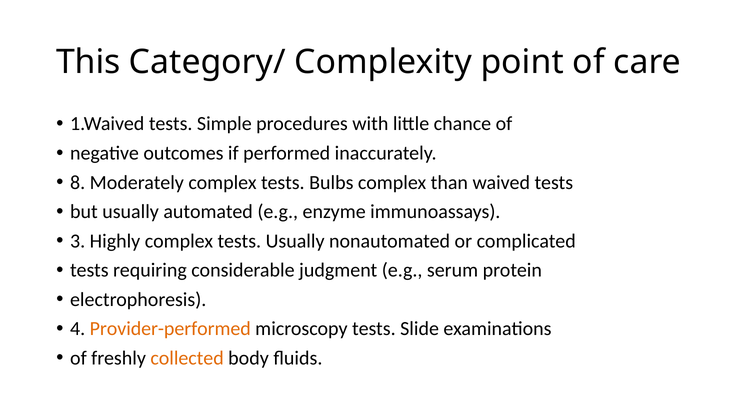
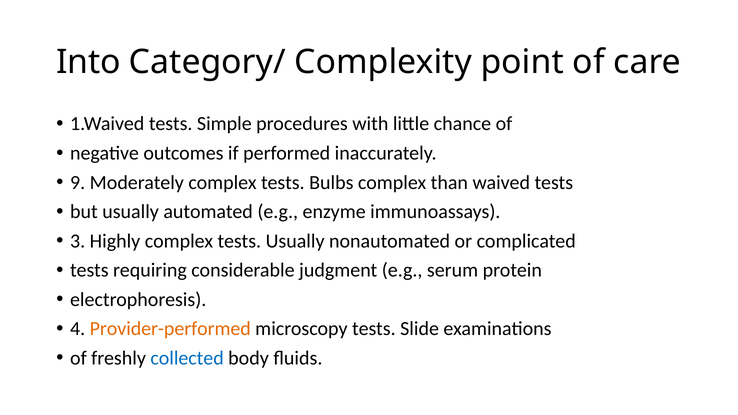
This: This -> Into
8: 8 -> 9
collected colour: orange -> blue
